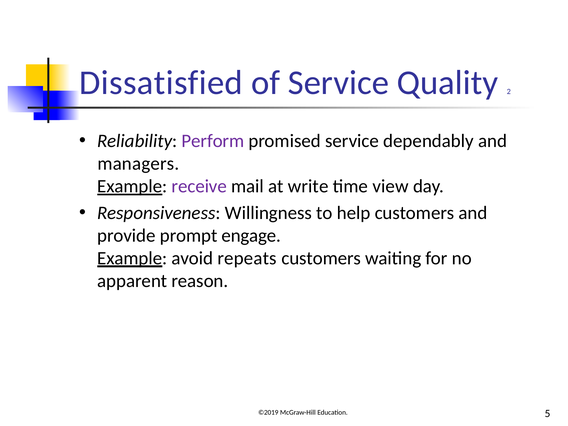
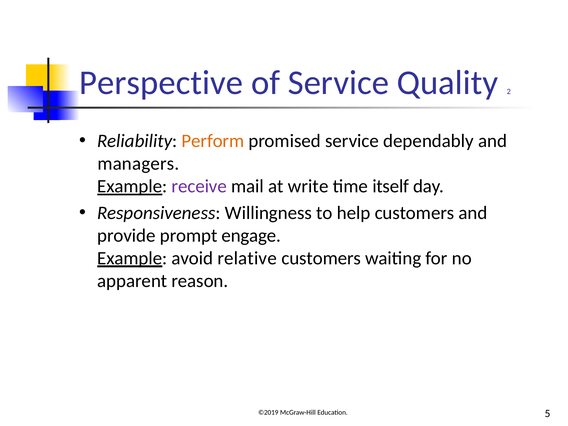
Dissatisfied: Dissatisfied -> Perspective
Perform colour: purple -> orange
view: view -> itself
repeats: repeats -> relative
